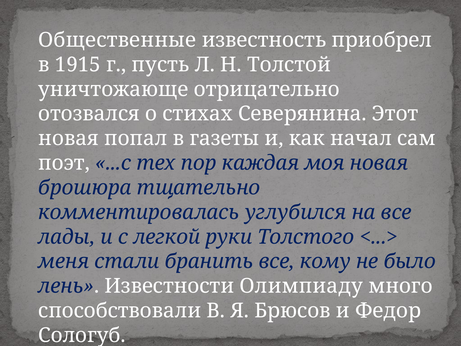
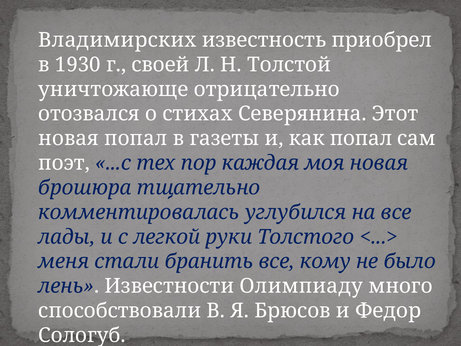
Общественные: Общественные -> Владимирских
1915: 1915 -> 1930
пусть: пусть -> своей
как начал: начал -> попал
